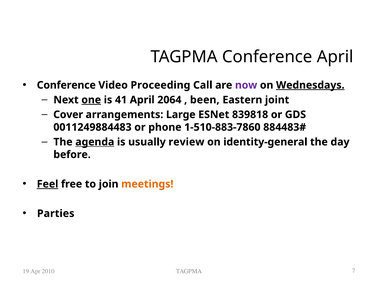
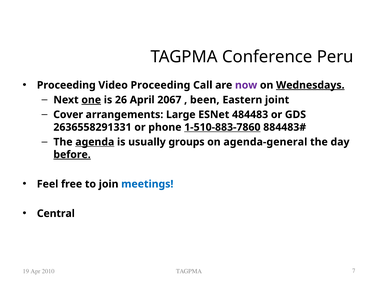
Conference April: April -> Peru
Conference at (66, 85): Conference -> Proceeding
41: 41 -> 26
2064: 2064 -> 2067
839818: 839818 -> 484483
0011249884483: 0011249884483 -> 2636558291331
1-510-883-7860 underline: none -> present
review: review -> groups
identity-general: identity-general -> agenda-general
before underline: none -> present
Feel underline: present -> none
meetings colour: orange -> blue
Parties: Parties -> Central
